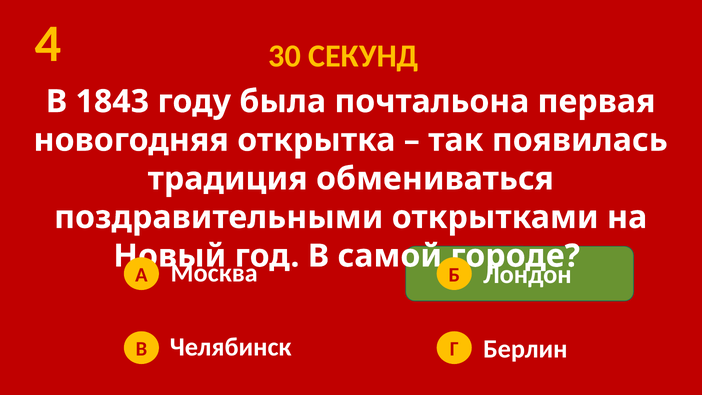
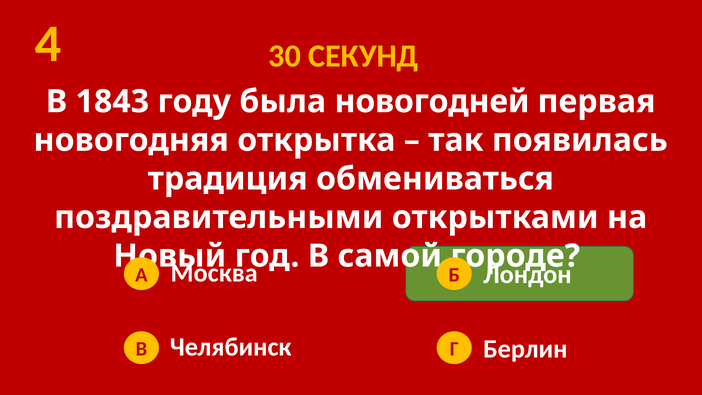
почтальона: почтальона -> новогодней
